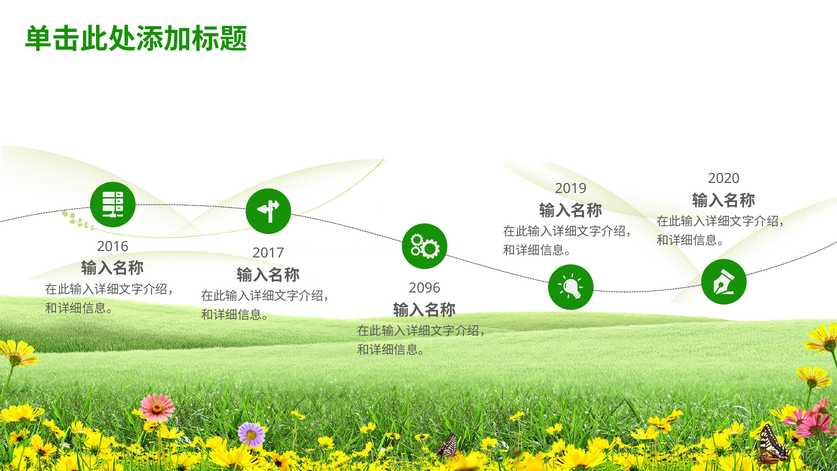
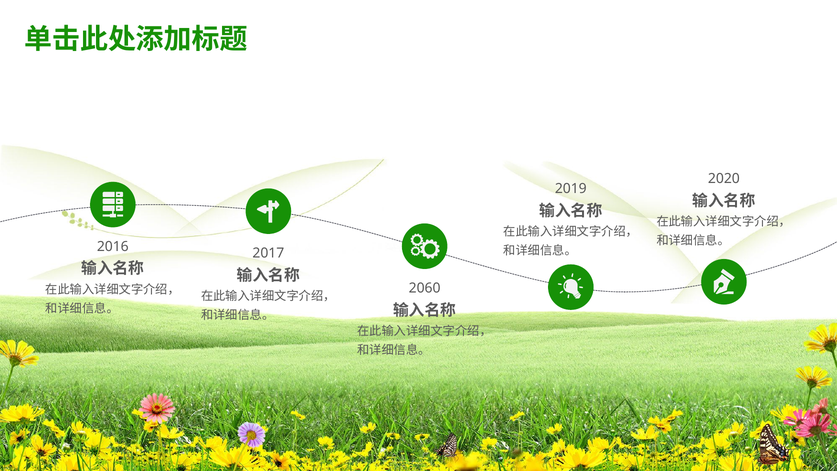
2096: 2096 -> 2060
